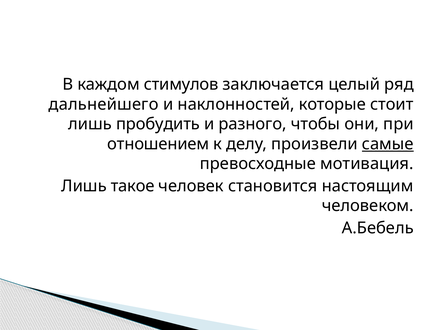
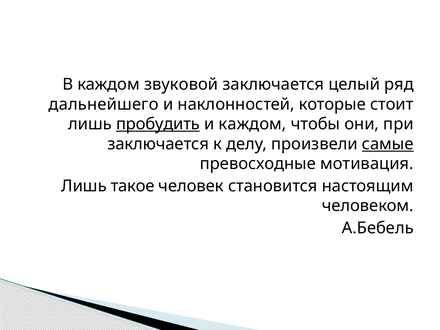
стимулов: стимулов -> звуковой
пробудить underline: none -> present
и разного: разного -> каждом
отношением at (158, 144): отношением -> заключается
